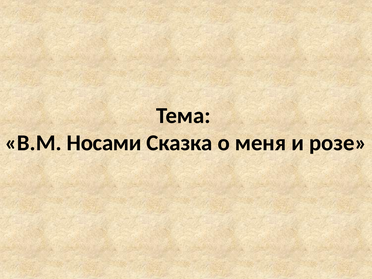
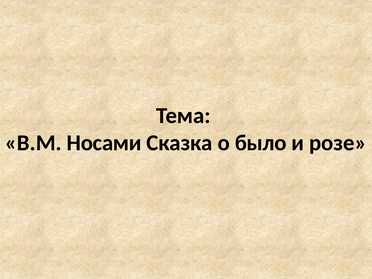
меня: меня -> было
